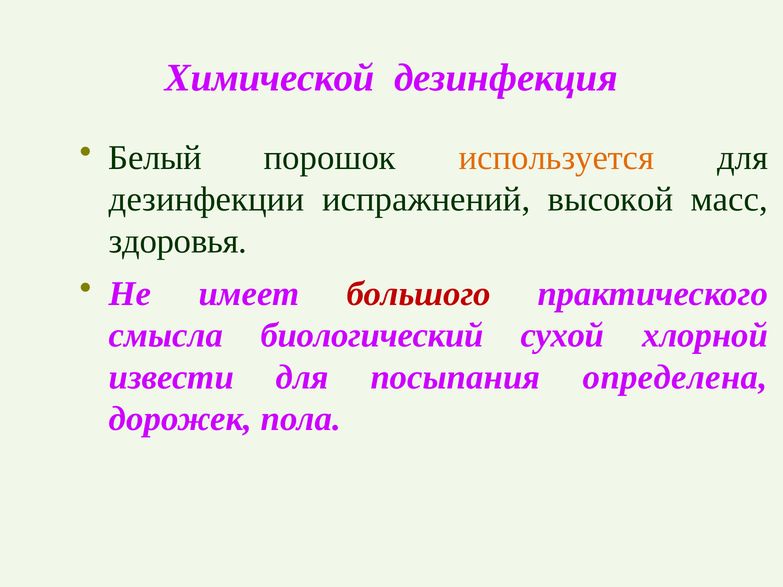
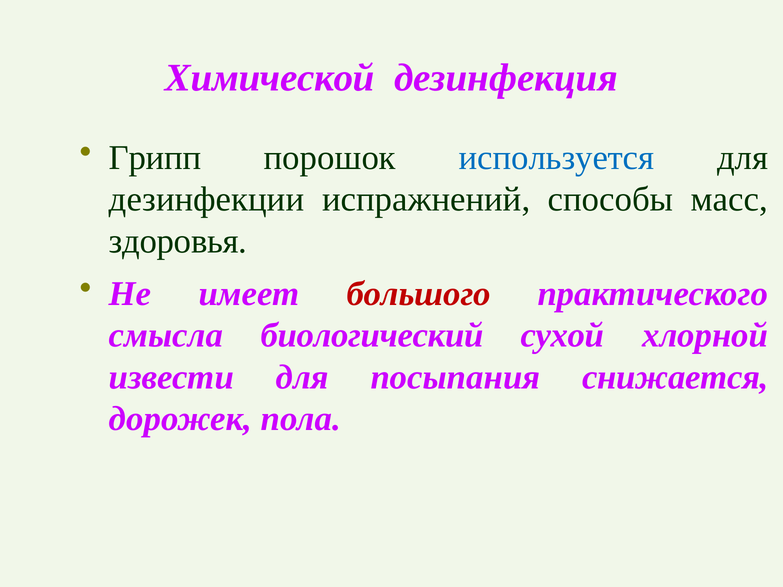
Белый: Белый -> Грипп
используется colour: orange -> blue
высокой: высокой -> способы
определена: определена -> снижается
